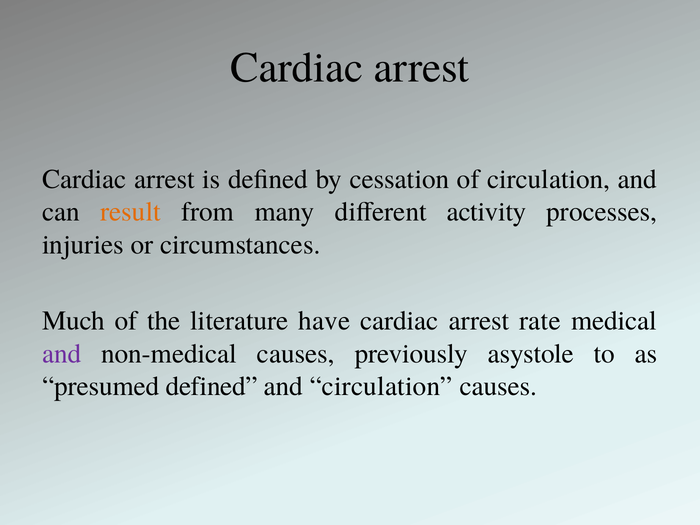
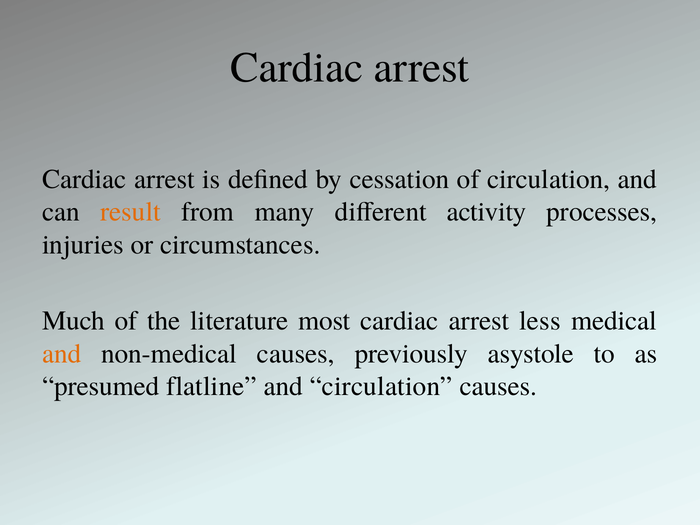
have: have -> most
rate: rate -> less
and at (62, 354) colour: purple -> orange
presumed defined: defined -> flatline
